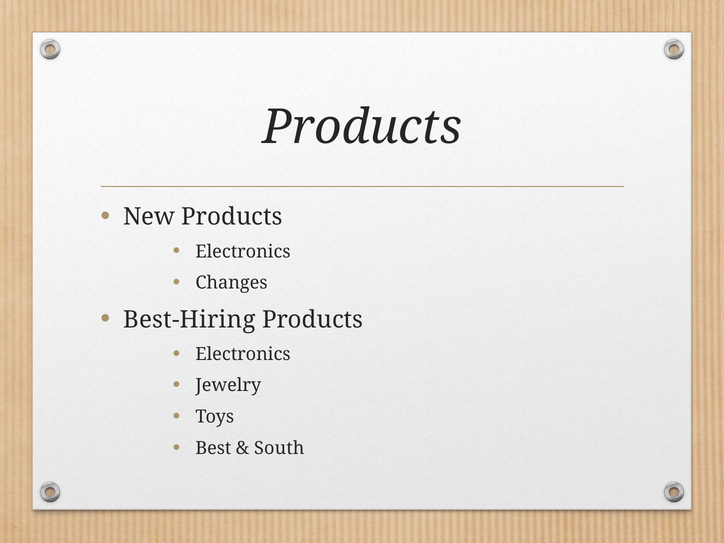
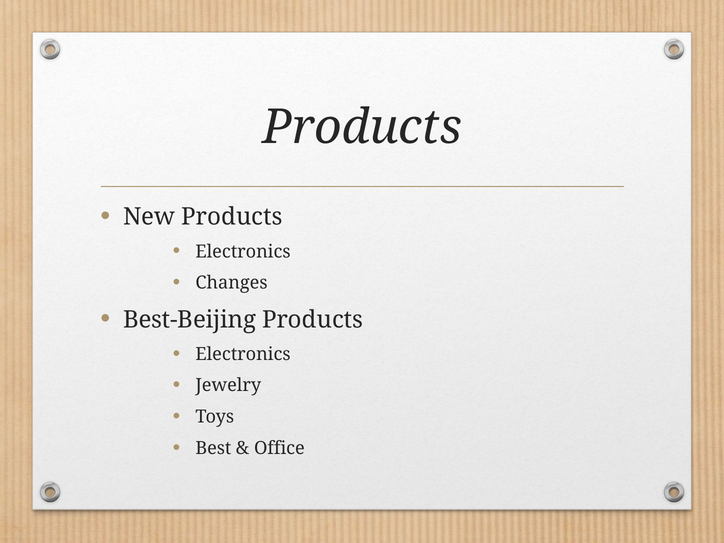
Best-Hiring: Best-Hiring -> Best-Beijing
South: South -> Office
